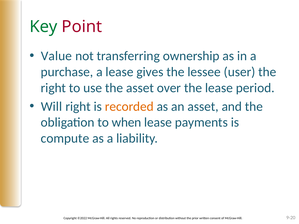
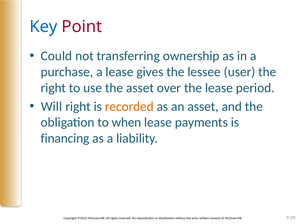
Key colour: green -> blue
Value: Value -> Could
compute: compute -> financing
